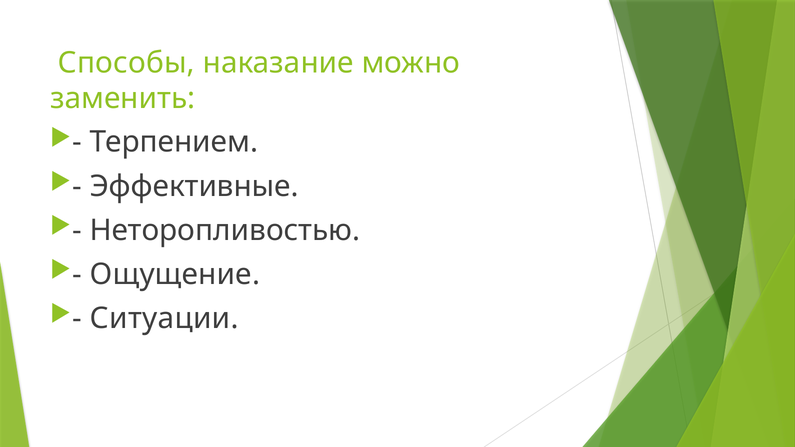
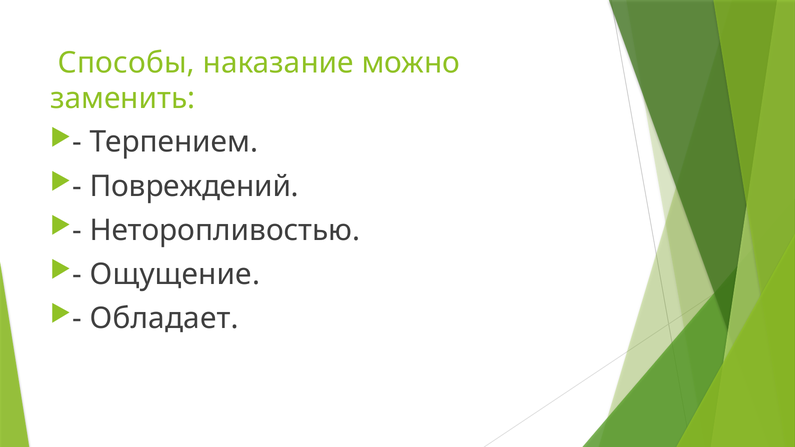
Эффективные: Эффективные -> Повреждений
Ситуации: Ситуации -> Обладает
